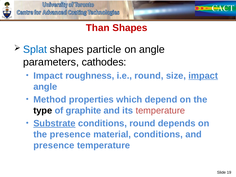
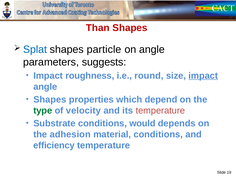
cathodes: cathodes -> suggests
Method at (50, 100): Method -> Shapes
type colour: black -> green
graphite: graphite -> velocity
Substrate underline: present -> none
conditions round: round -> would
the presence: presence -> adhesion
presence at (54, 145): presence -> efficiency
